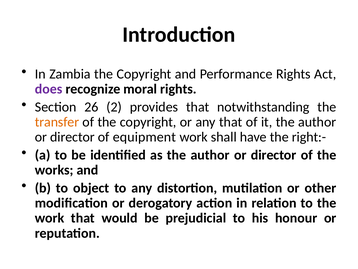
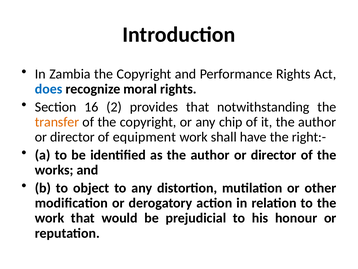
does colour: purple -> blue
26: 26 -> 16
any that: that -> chip
